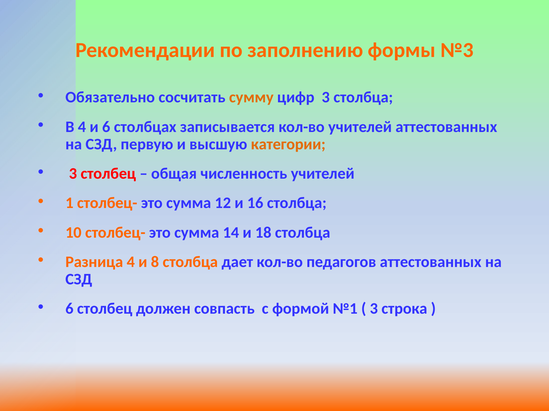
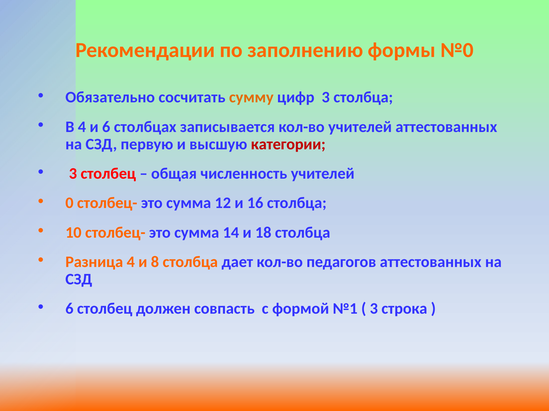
№3: №3 -> №0
категории colour: orange -> red
1: 1 -> 0
